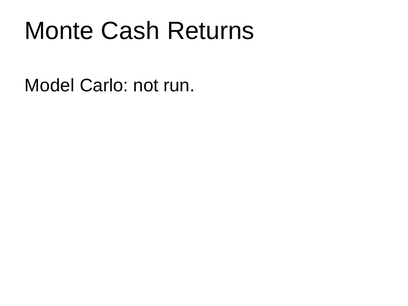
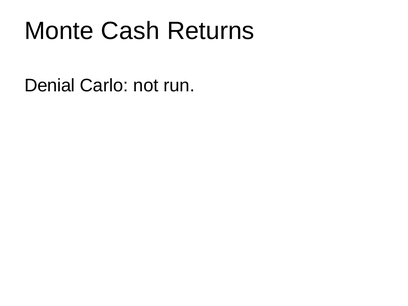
Model: Model -> Denial
